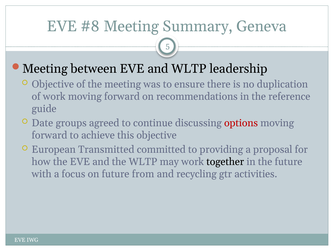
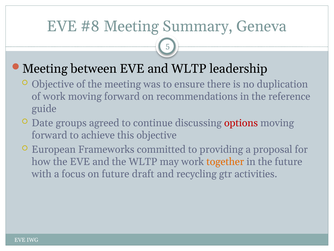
Transmitted: Transmitted -> Frameworks
together colour: black -> orange
from: from -> draft
